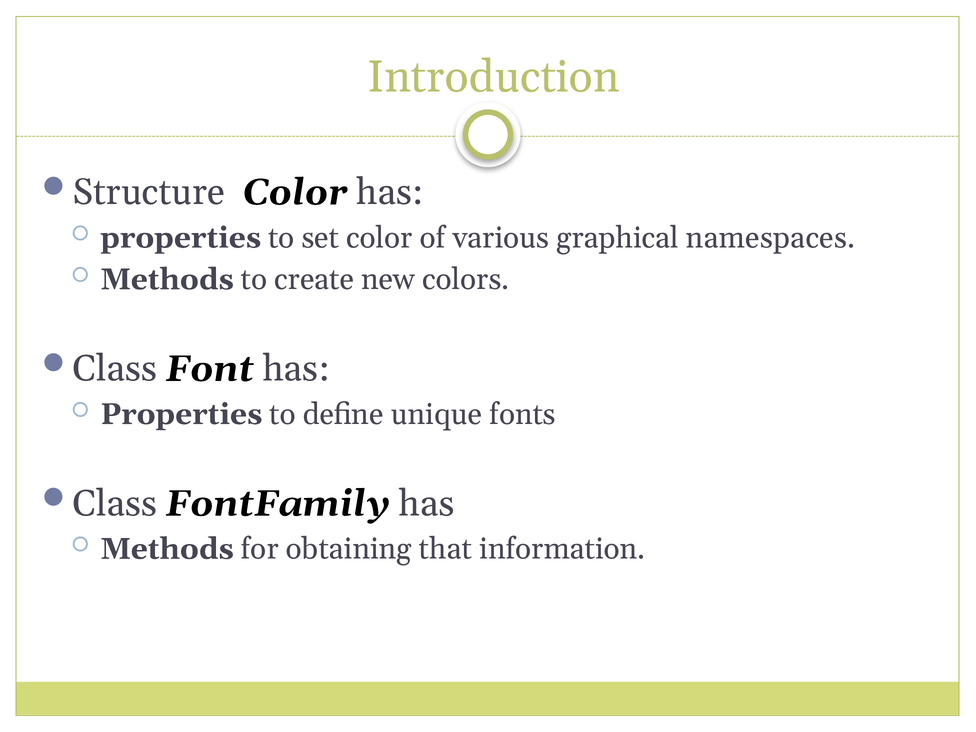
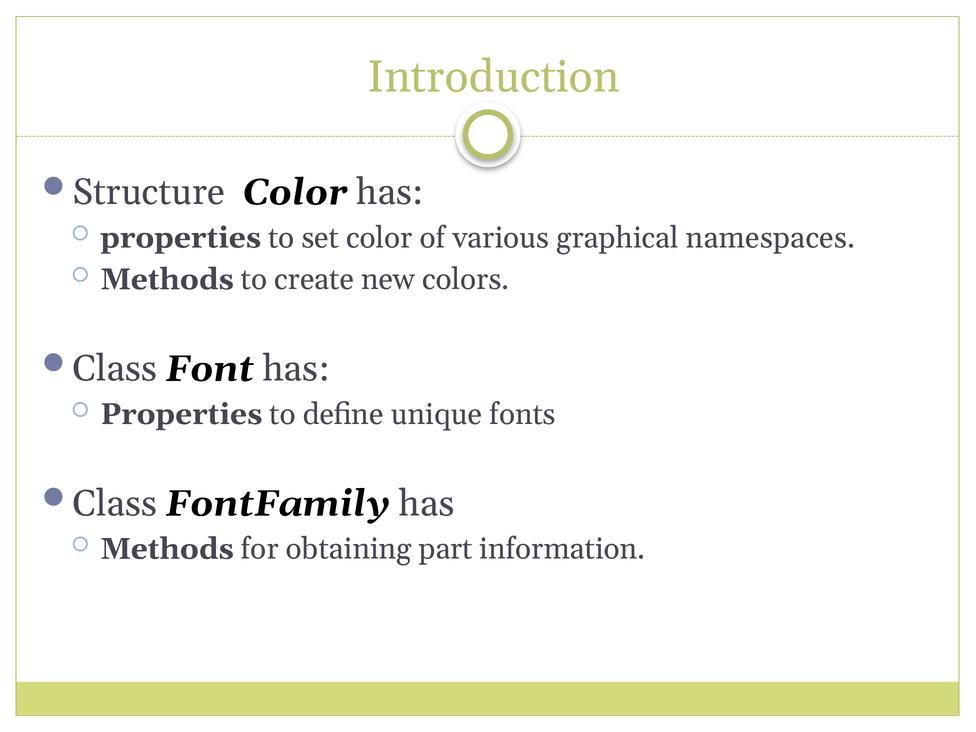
that: that -> part
